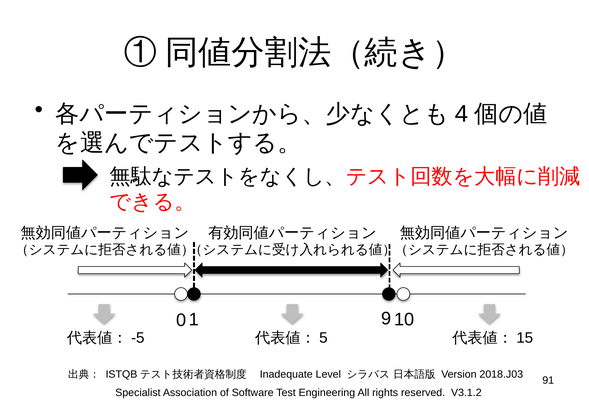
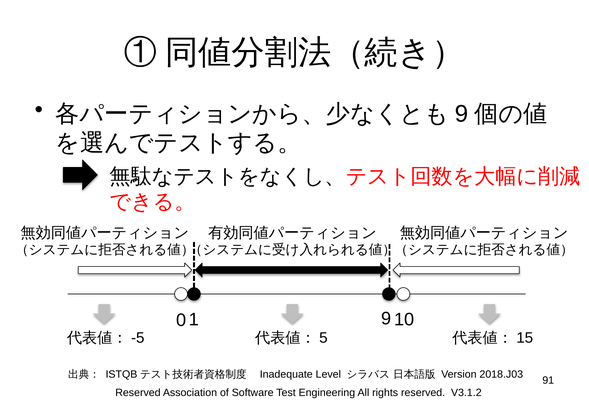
4 at (462, 114): 4 -> 9
Specialist at (138, 394): Specialist -> Reserved
